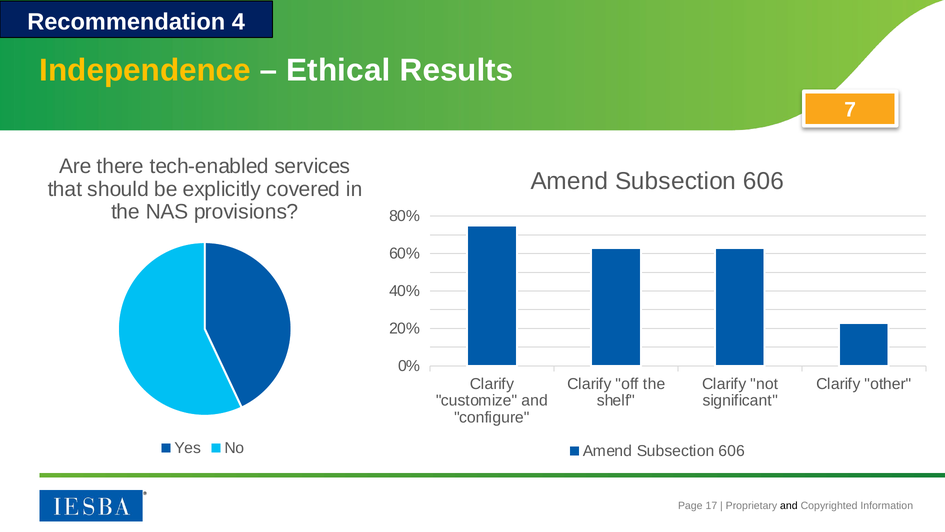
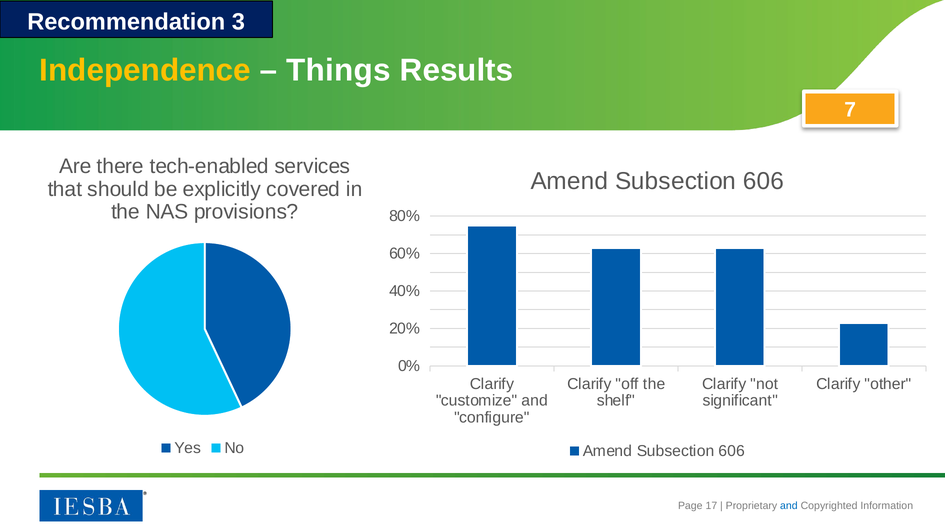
4: 4 -> 3
Ethical: Ethical -> Things
and at (789, 506) colour: black -> blue
